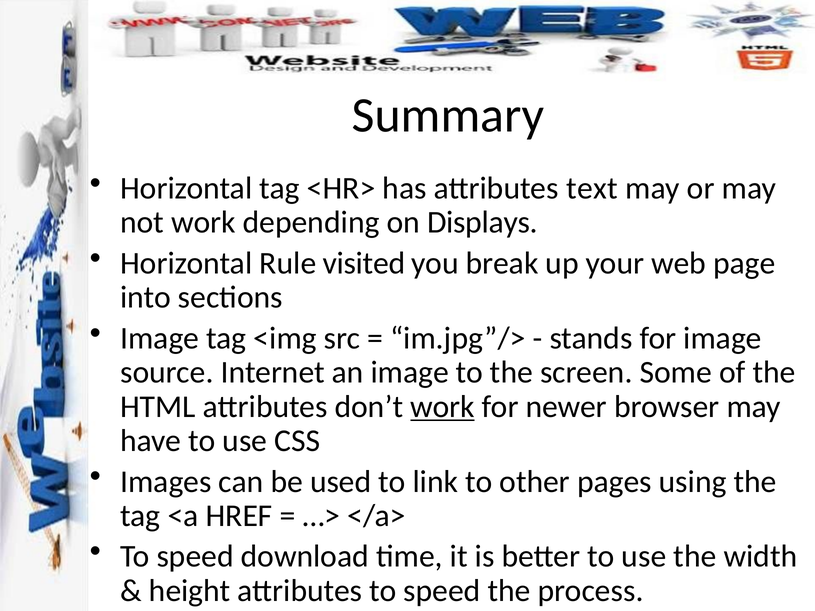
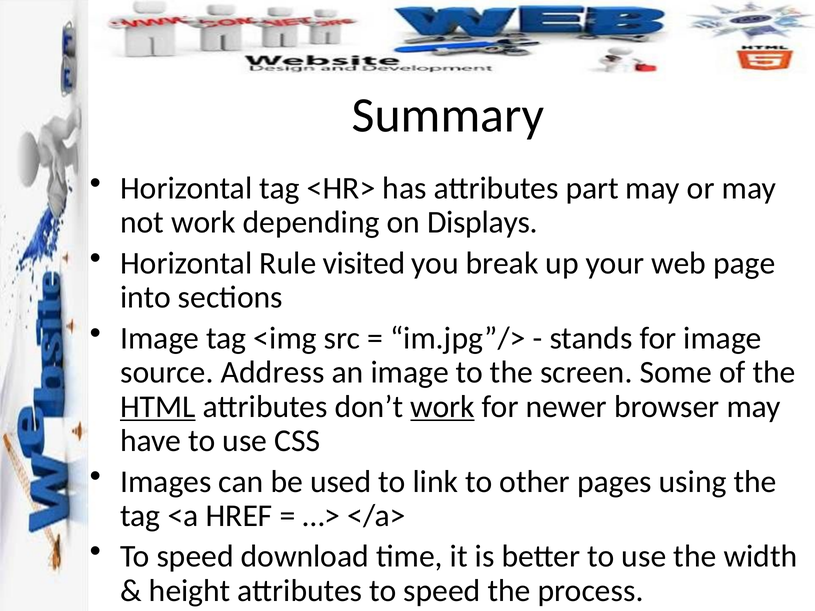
text: text -> part
Internet: Internet -> Address
HTML underline: none -> present
